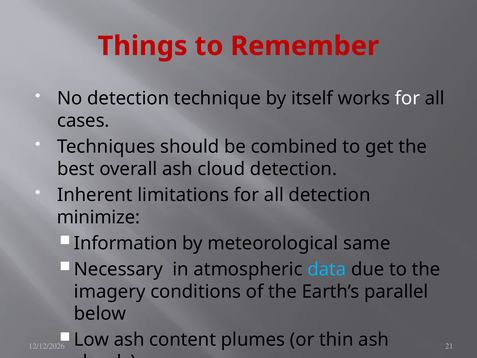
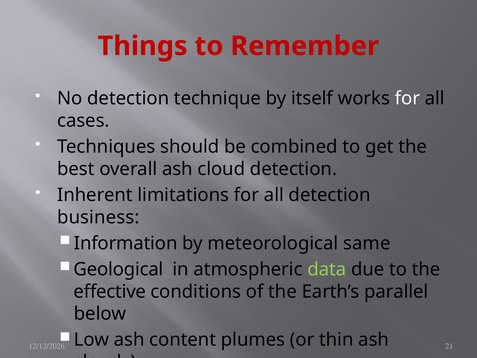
minimize: minimize -> business
Necessary: Necessary -> Geological
data colour: light blue -> light green
imagery: imagery -> effective
